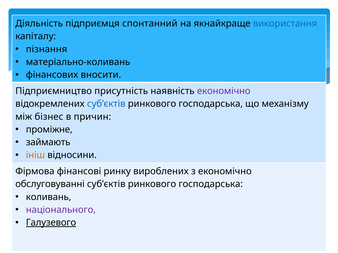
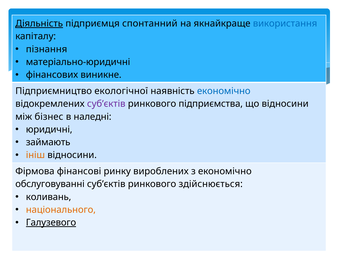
Діяльність underline: none -> present
матеріально-коливань: матеріально-коливань -> матеріально-юридичні
вносити: вносити -> виникне
присутність: присутність -> екологічної
економічно at (224, 91) colour: purple -> blue
суб’єктів at (106, 104) colour: blue -> purple
господарська at (211, 104): господарська -> підприємства
що механізму: механізму -> відносини
причин: причин -> наледні
проміжне: проміжне -> юридичні
господарська at (211, 185): господарська -> здійснюється
національного colour: purple -> orange
